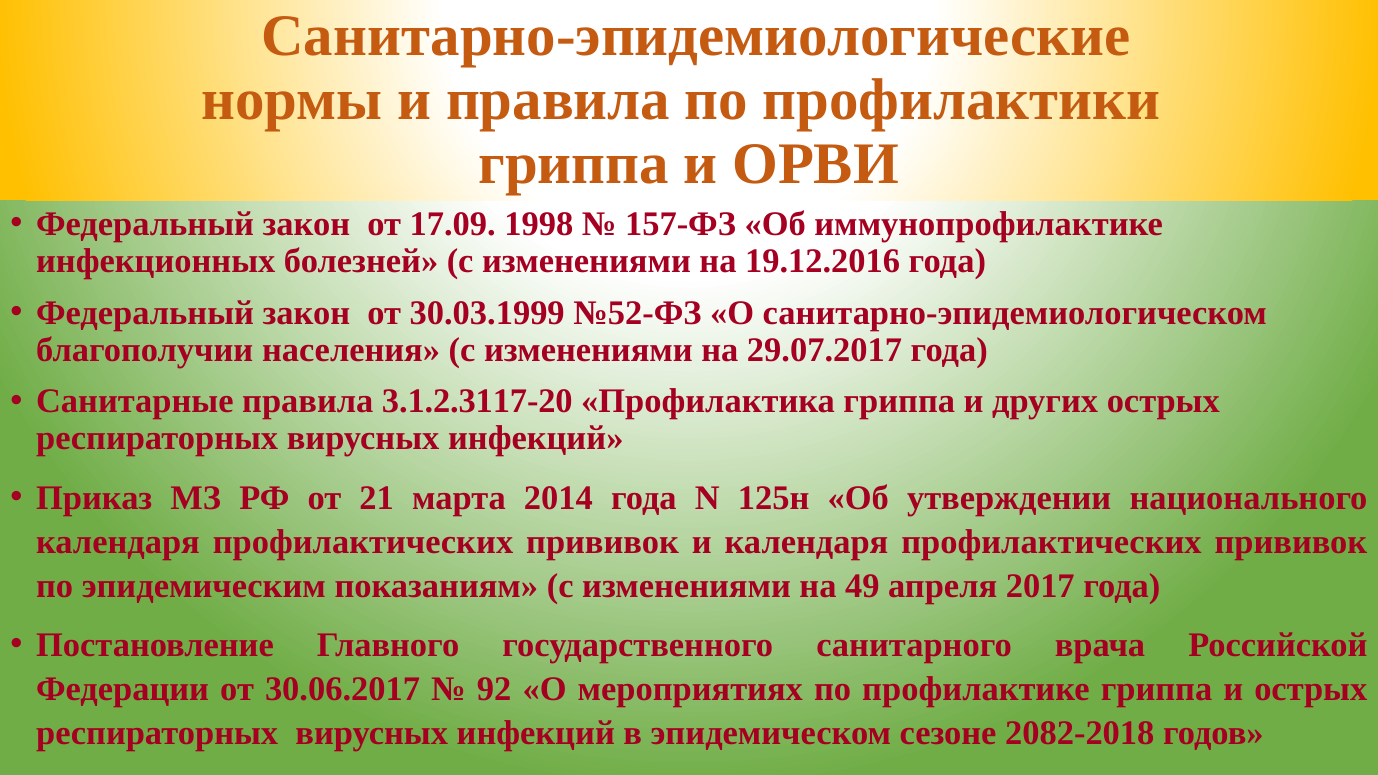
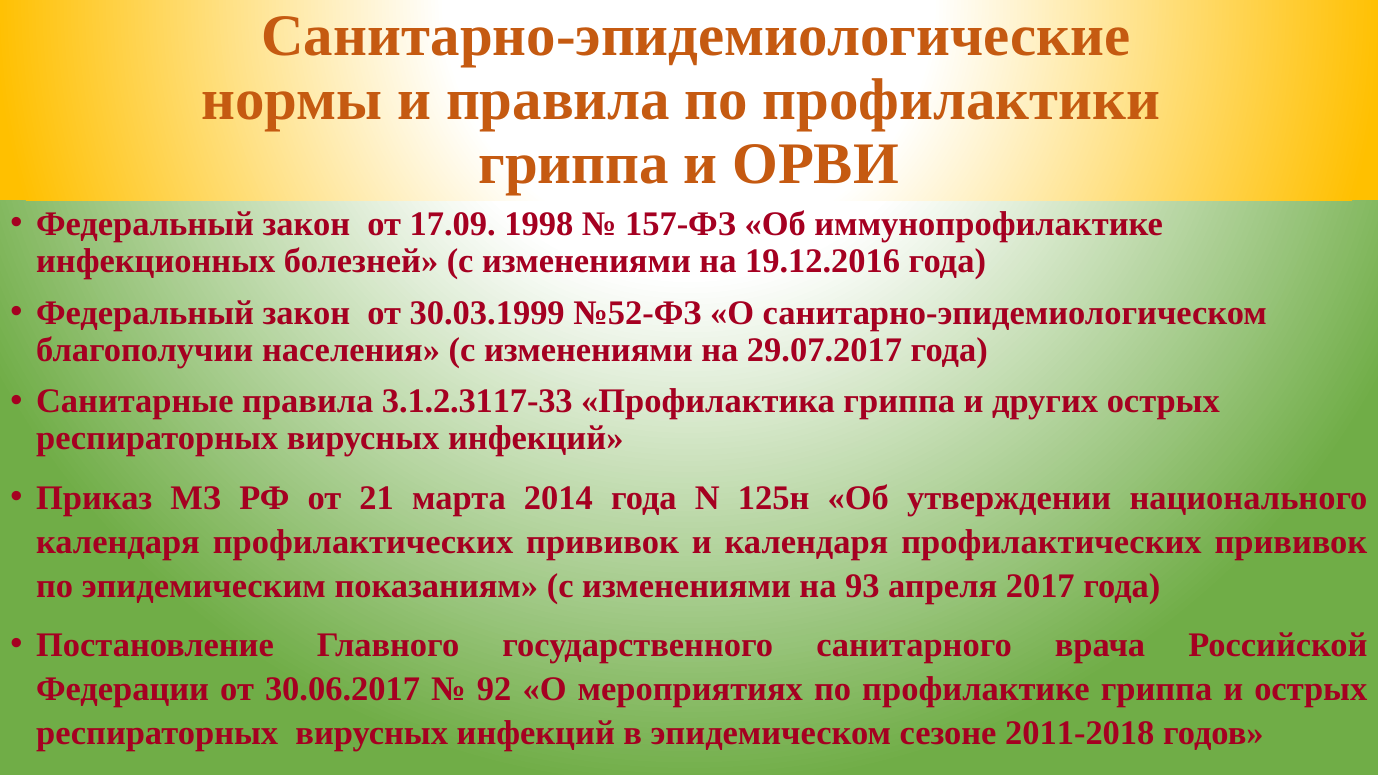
3.1.2.3117-20: 3.1.2.3117-20 -> 3.1.2.3117-33
49: 49 -> 93
2082-2018: 2082-2018 -> 2011-2018
